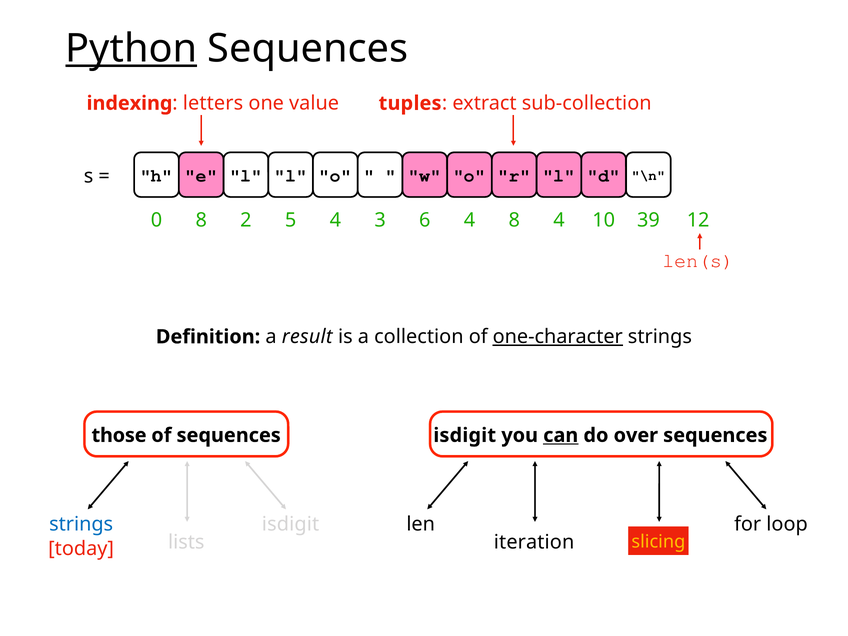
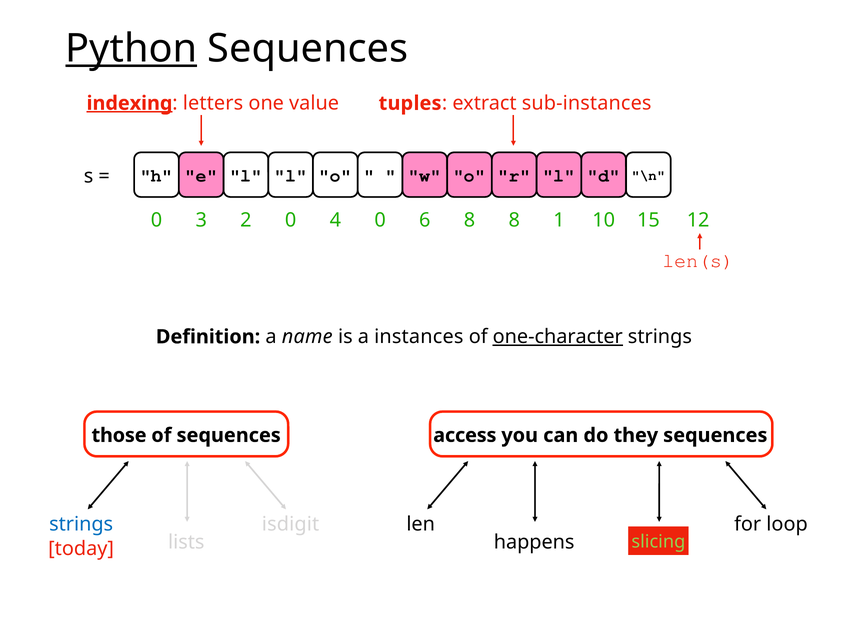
indexing underline: none -> present
sub-collection: sub-collection -> sub-instances
0 8: 8 -> 3
2 5: 5 -> 0
4 3: 3 -> 0
6 4: 4 -> 8
8 4: 4 -> 1
39: 39 -> 15
result: result -> name
collection: collection -> instances
isdigit at (465, 435): isdigit -> access
can underline: present -> none
over: over -> they
iteration: iteration -> happens
slicing colour: yellow -> light green
